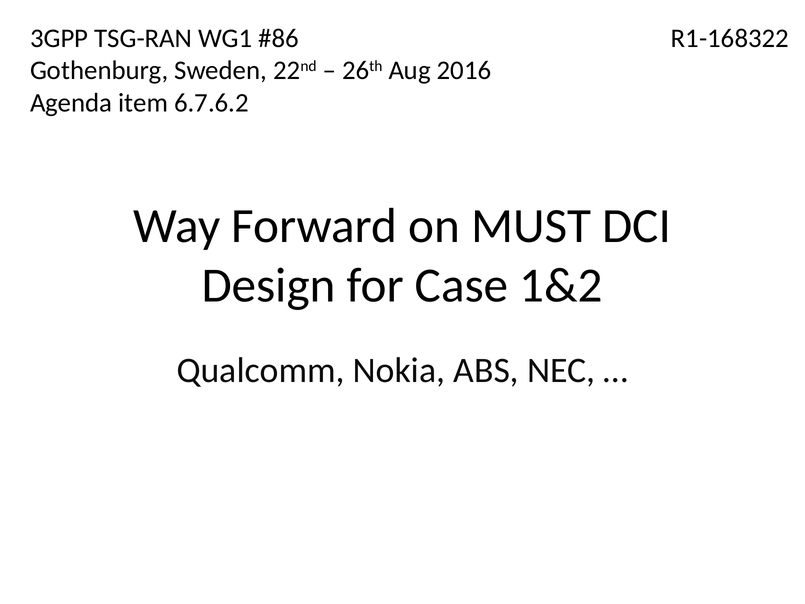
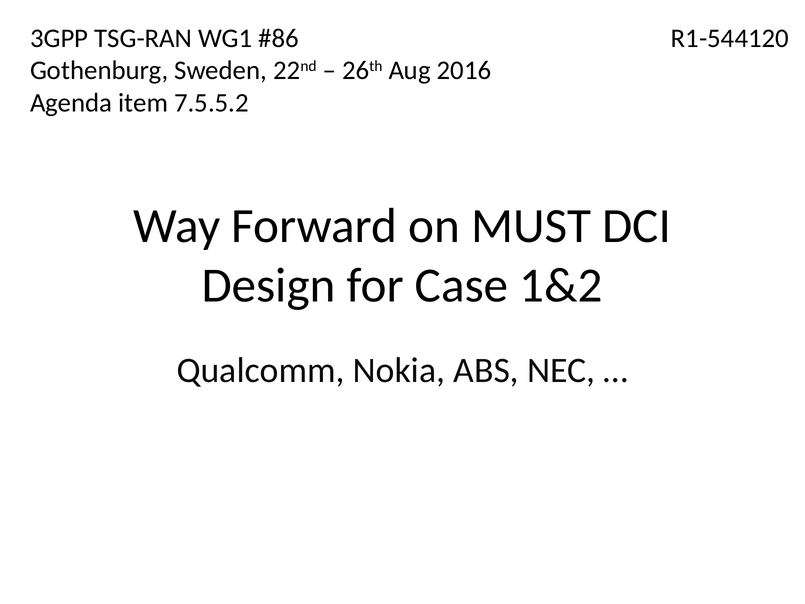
R1-168322: R1-168322 -> R1-544120
6.7.6.2: 6.7.6.2 -> 7.5.5.2
